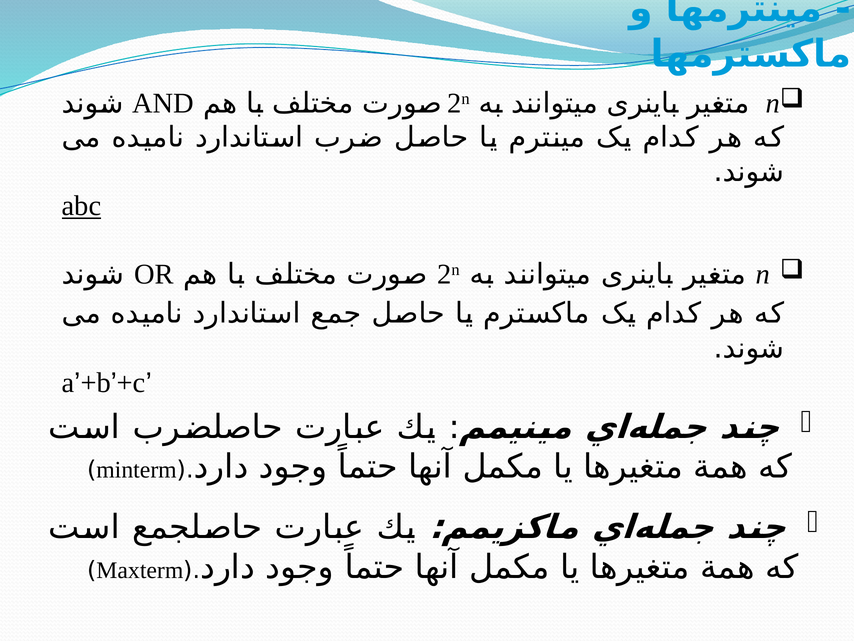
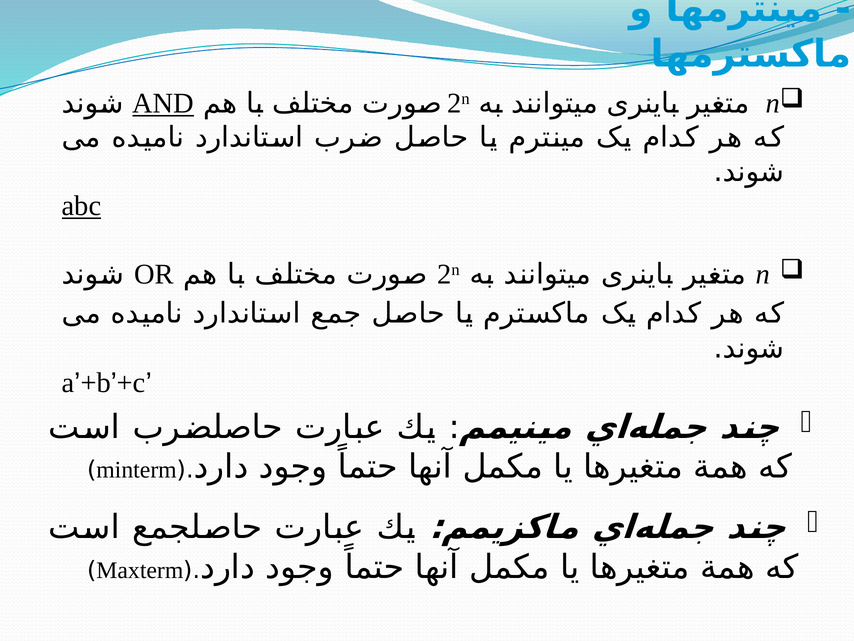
AND underline: none -> present
